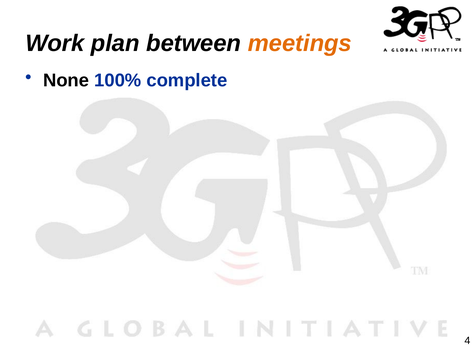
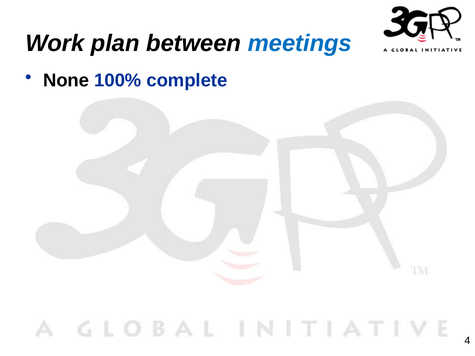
meetings colour: orange -> blue
